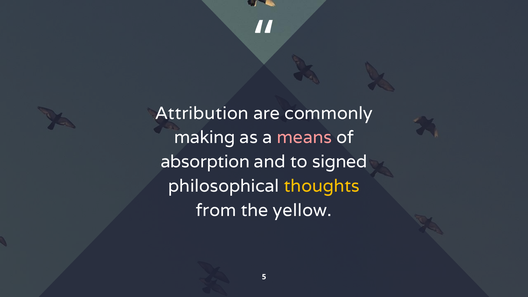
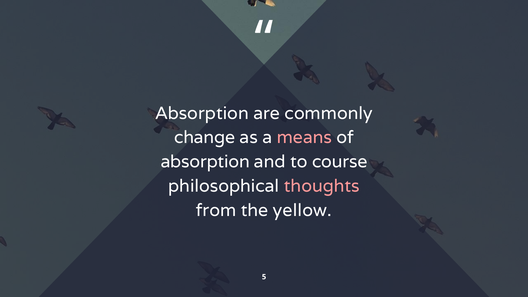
Attribution at (202, 113): Attribution -> Absorption
making: making -> change
signed: signed -> course
thoughts colour: yellow -> pink
